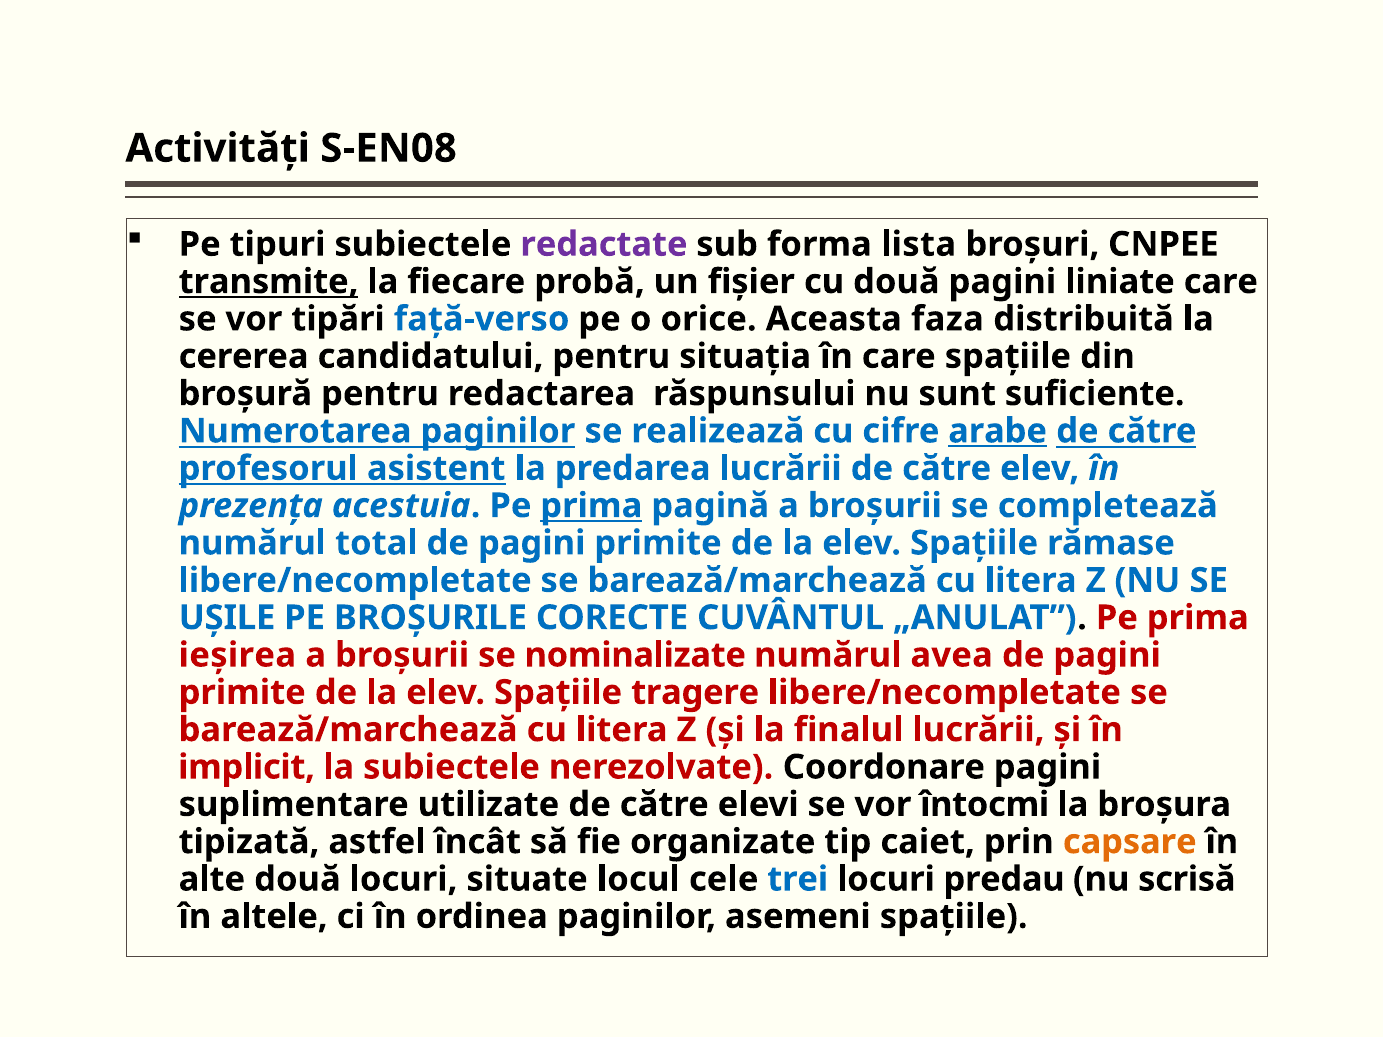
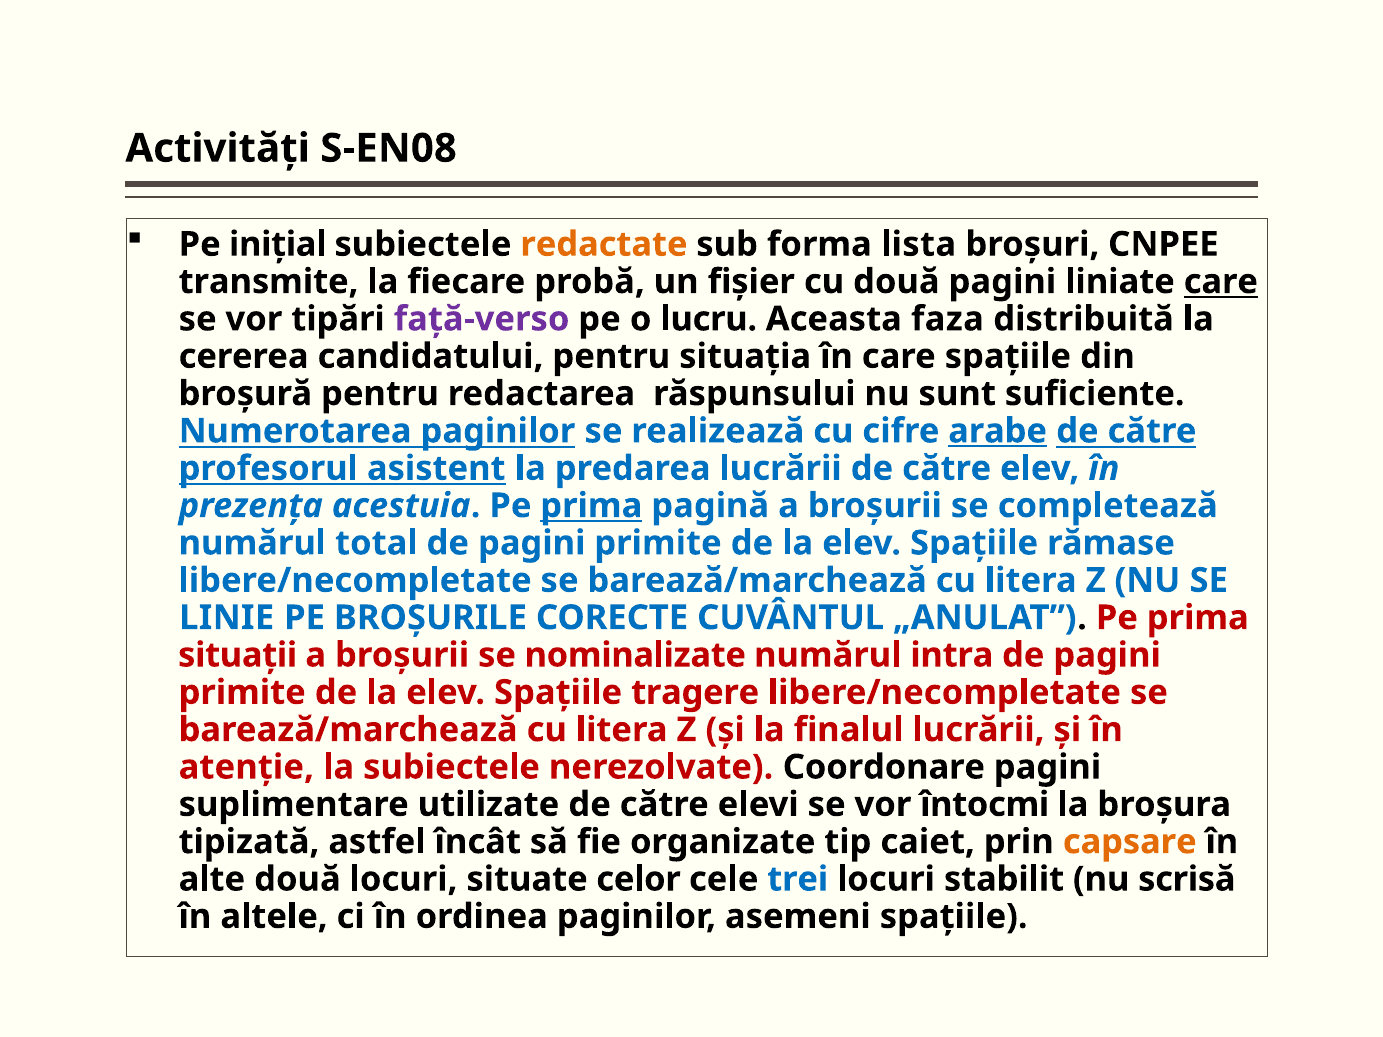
tipuri: tipuri -> iniţial
redactate colour: purple -> orange
transmite underline: present -> none
care at (1221, 282) underline: none -> present
faţă-verso colour: blue -> purple
orice: orice -> lucru
UŞILE: UŞILE -> LINIE
ieşirea: ieşirea -> situaţii
avea: avea -> intra
implicit: implicit -> atenţie
locul: locul -> celor
predau: predau -> stabilit
